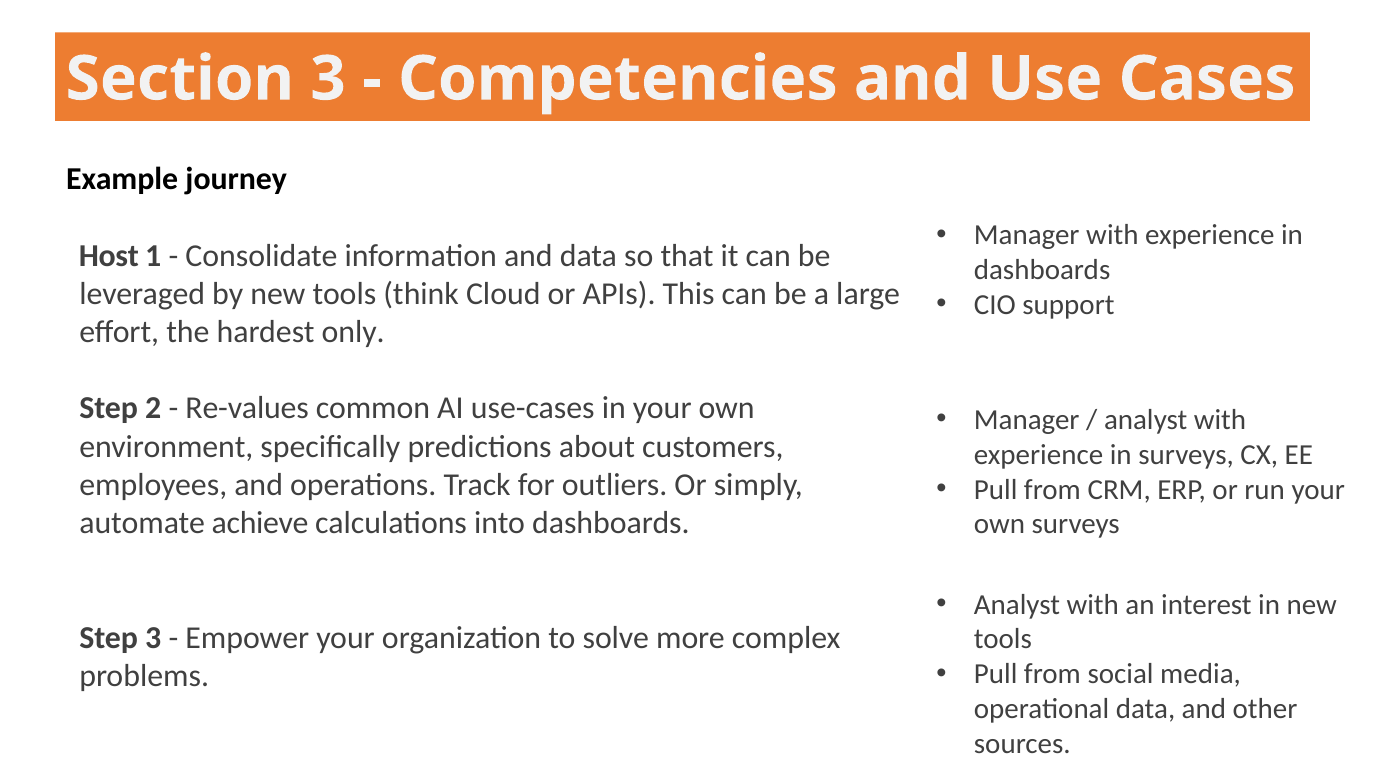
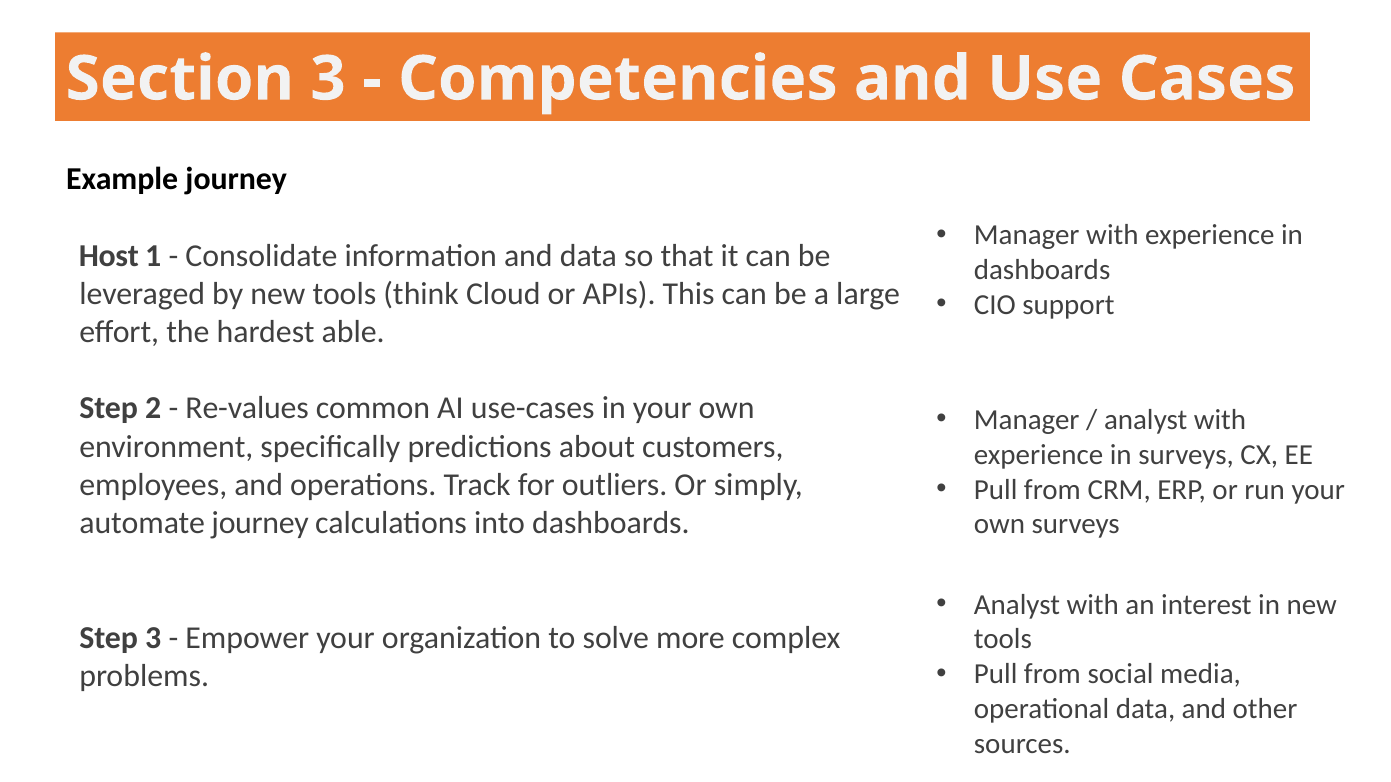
only: only -> able
automate achieve: achieve -> journey
